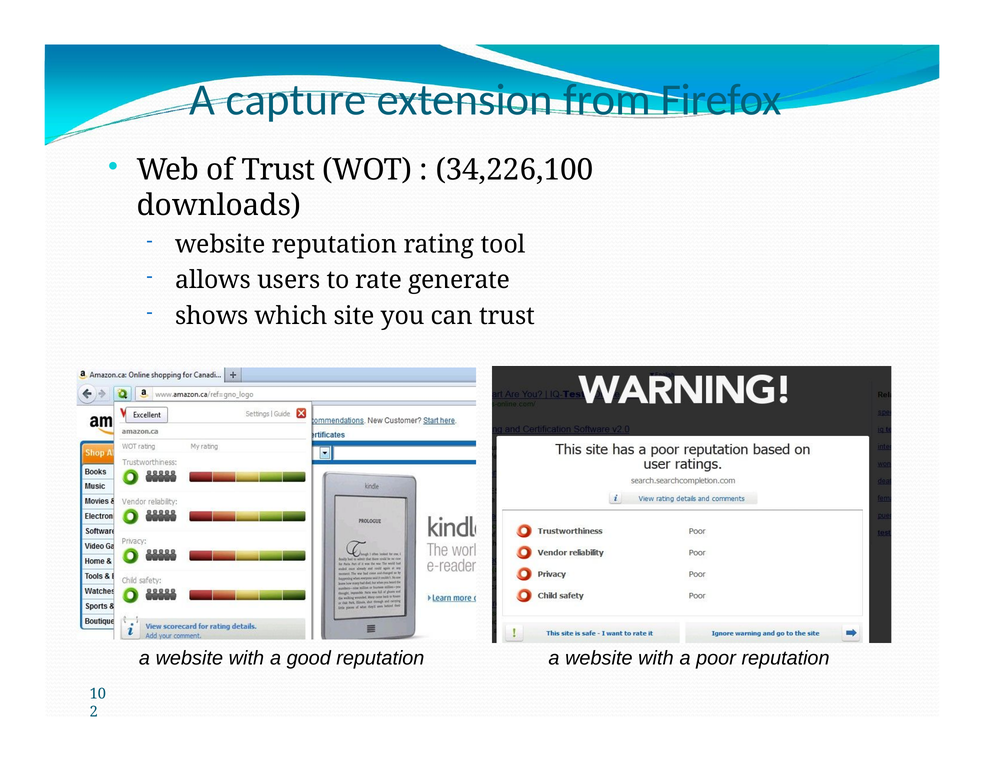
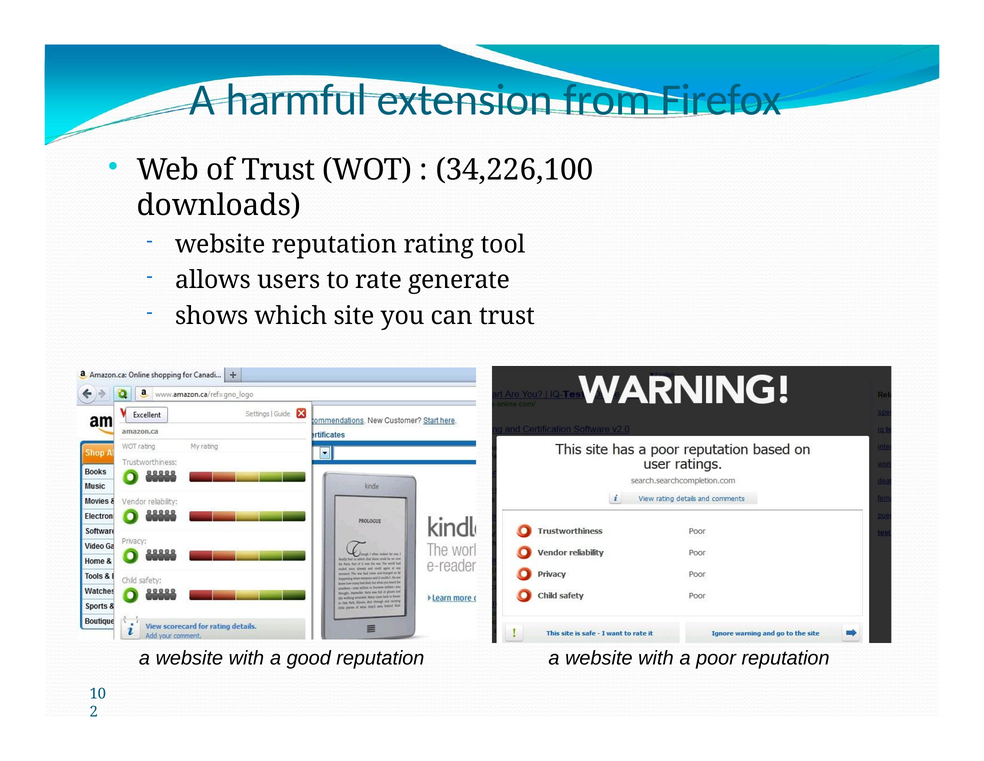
capture: capture -> harmful
